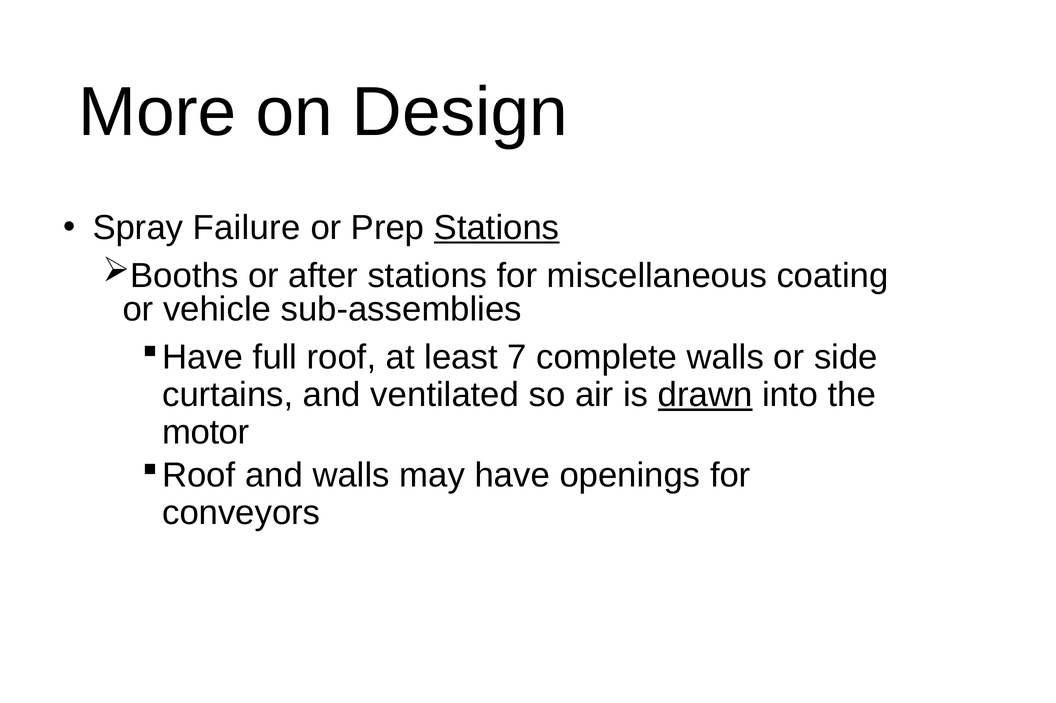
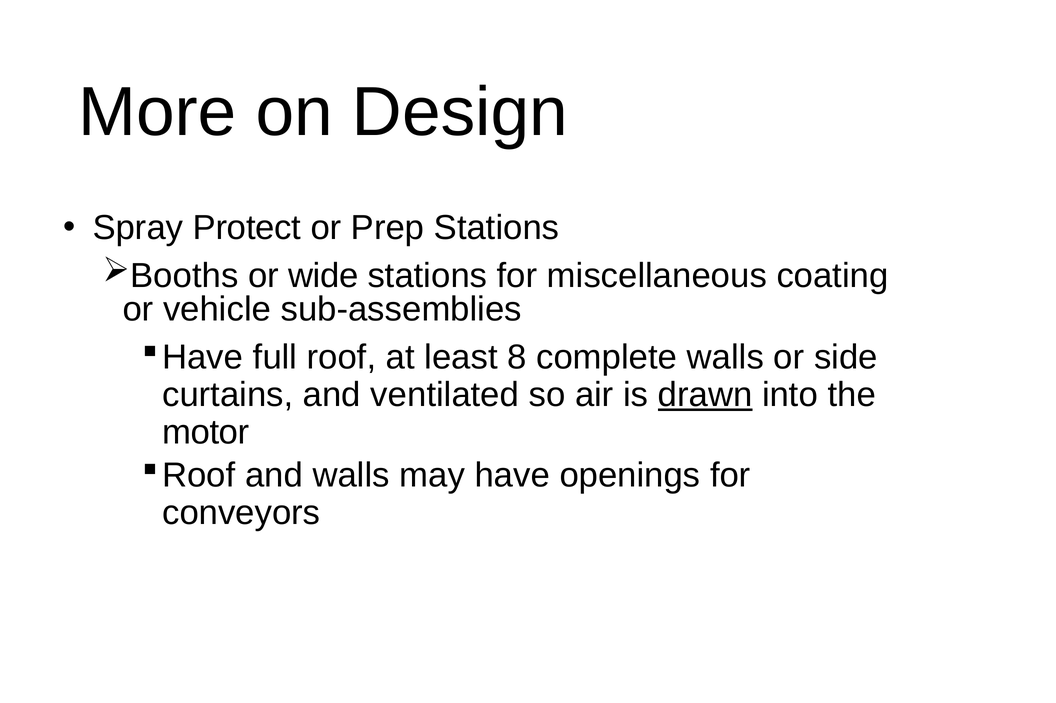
Failure: Failure -> Protect
Stations at (497, 228) underline: present -> none
after: after -> wide
7: 7 -> 8
